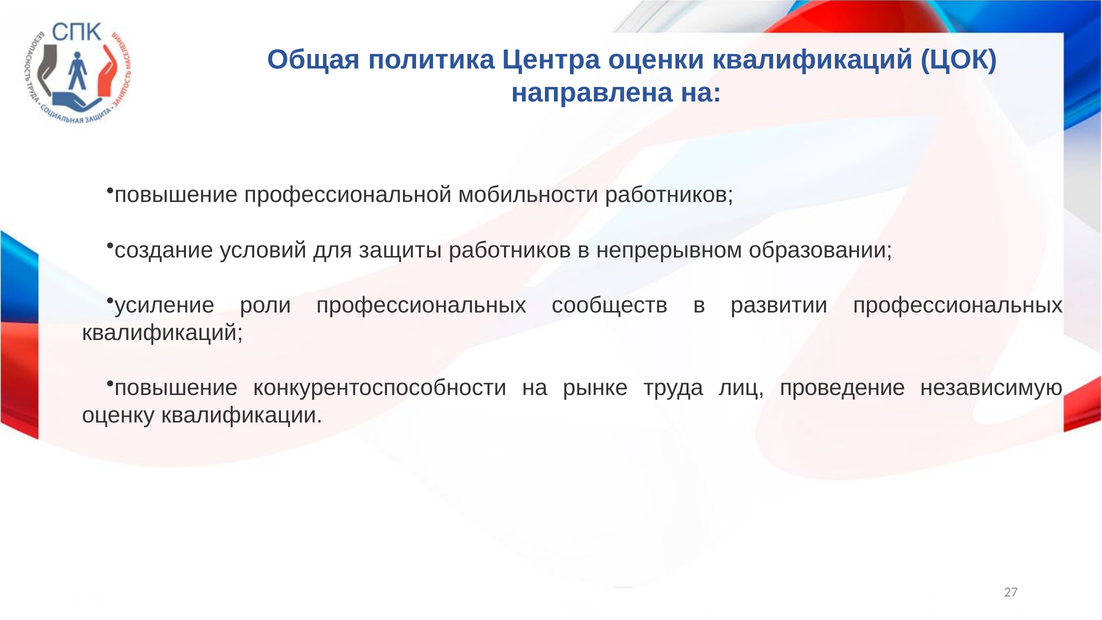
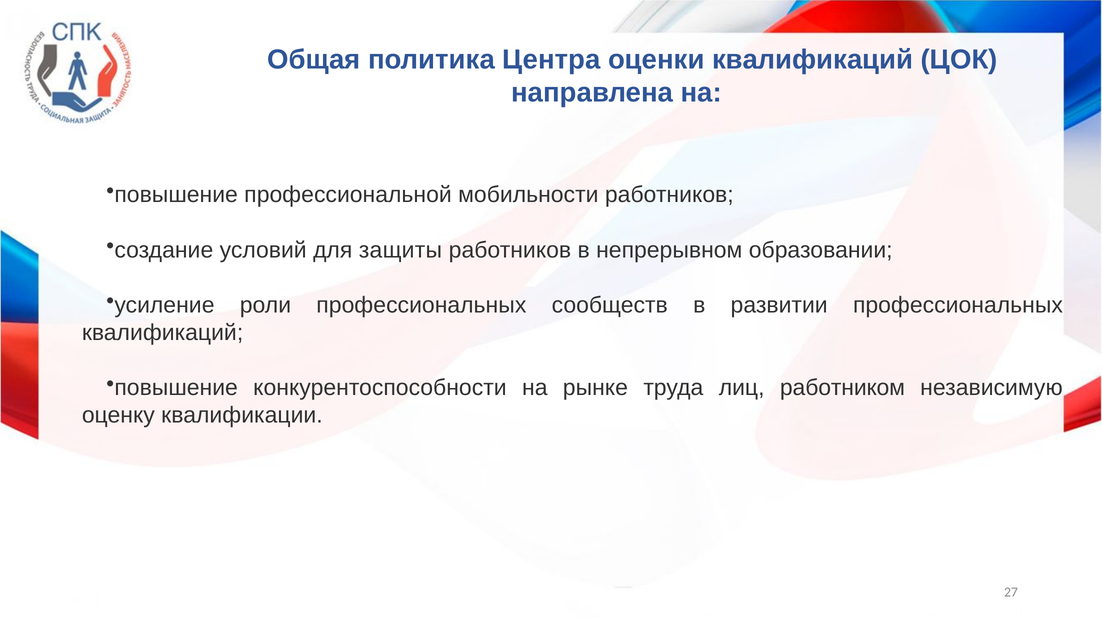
проведение: проведение -> работником
